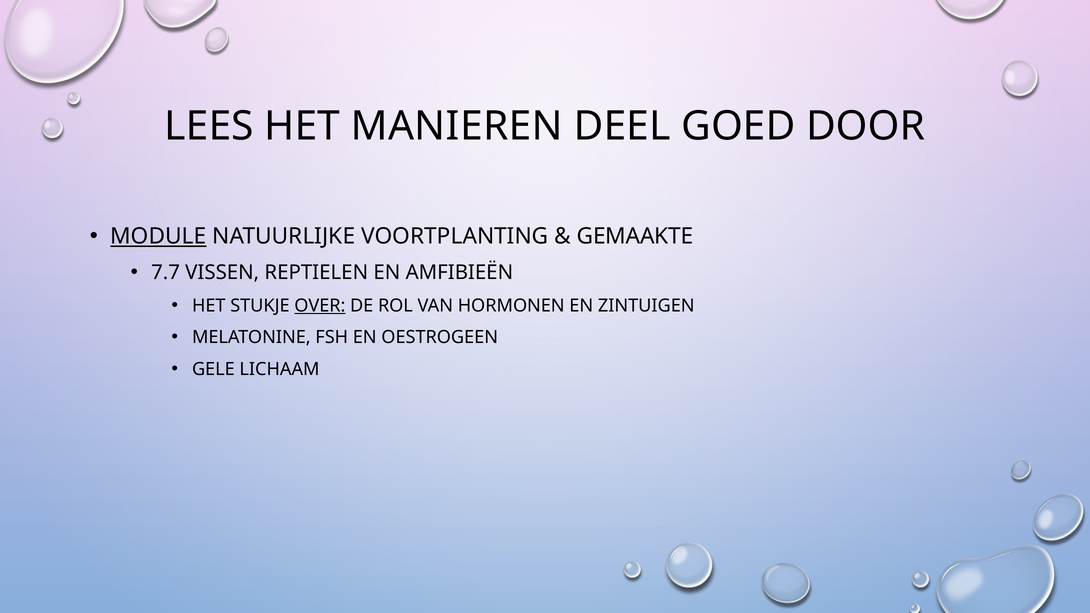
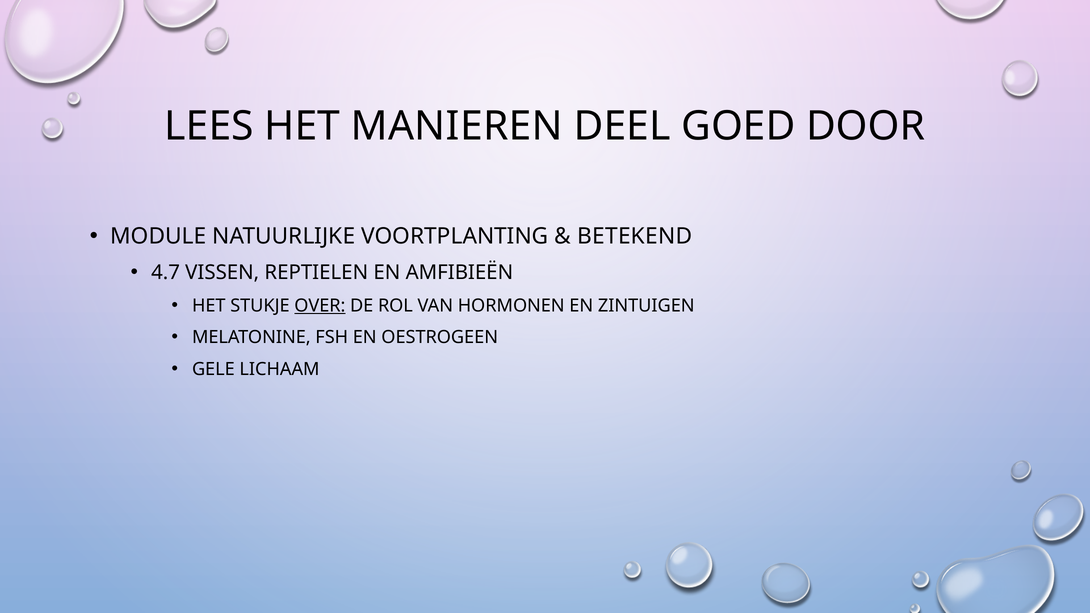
MODULE underline: present -> none
GEMAAKTE: GEMAAKTE -> BETEKEND
7.7: 7.7 -> 4.7
